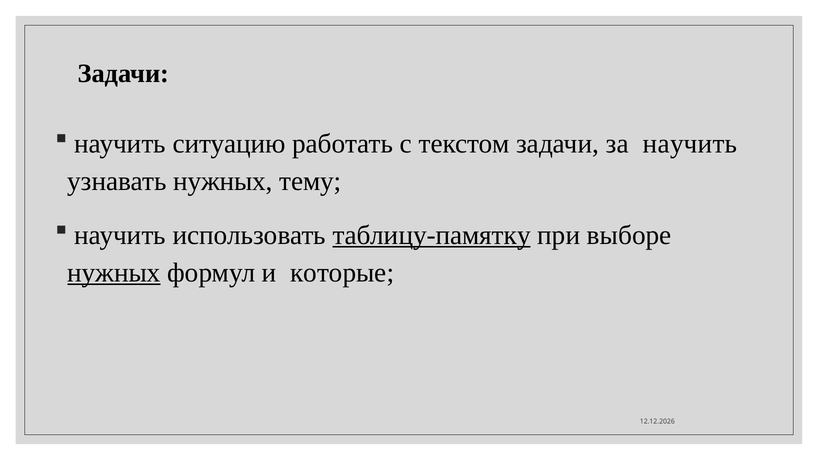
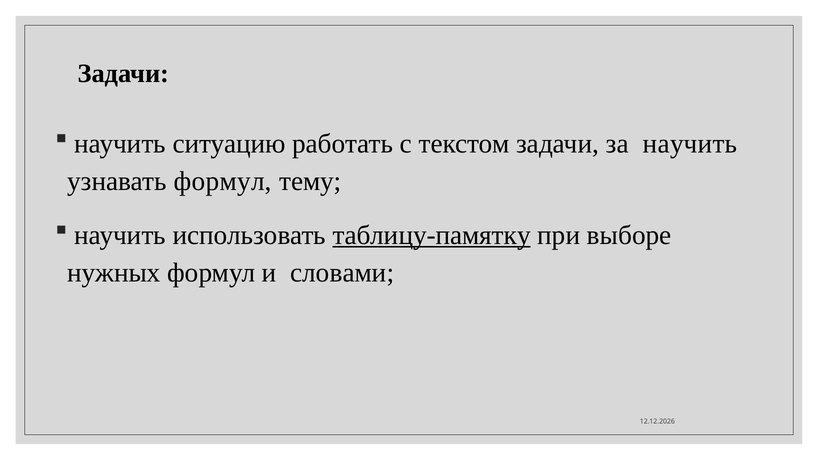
узнавать нужных: нужных -> формул
нужных at (114, 273) underline: present -> none
которые: которые -> словами
